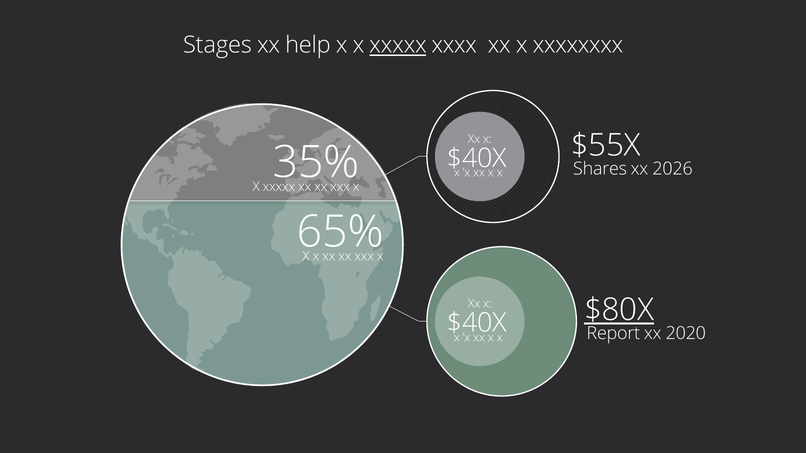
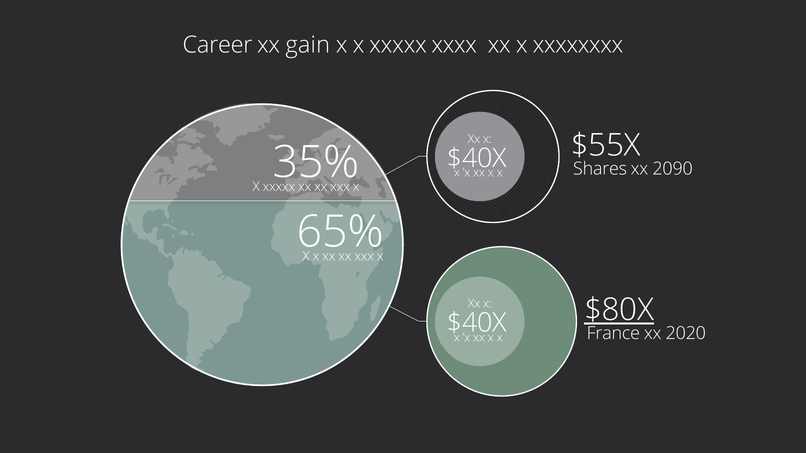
Stages: Stages -> Career
help: help -> gain
xxxxx at (398, 45) underline: present -> none
2026: 2026 -> 2090
Report: Report -> France
